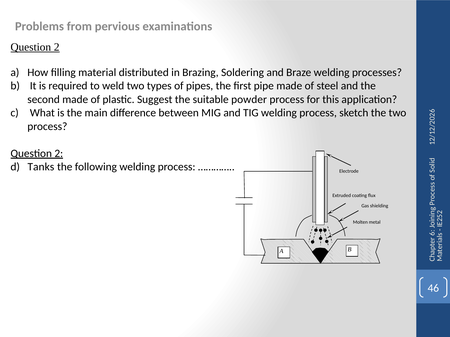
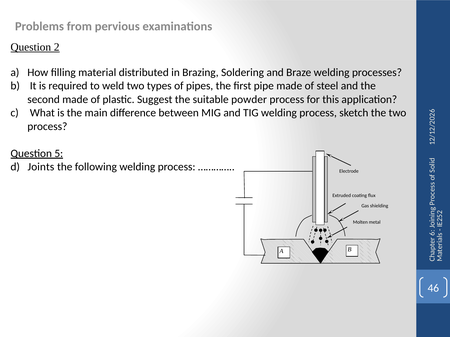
2 at (59, 154): 2 -> 5
Tanks: Tanks -> Joints
